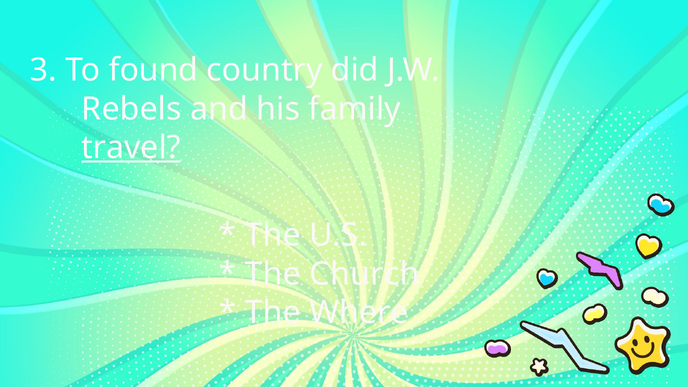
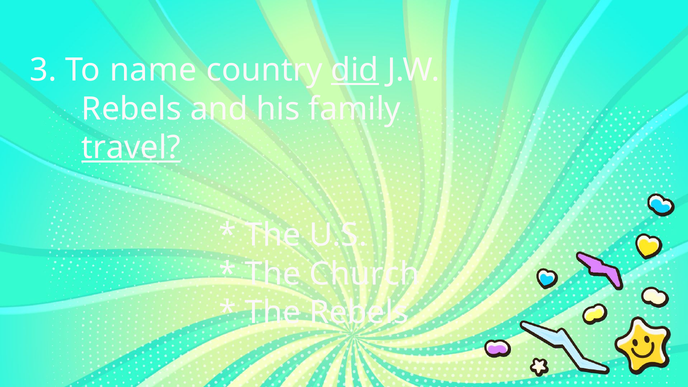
found: found -> name
did underline: none -> present
The Where: Where -> Rebels
